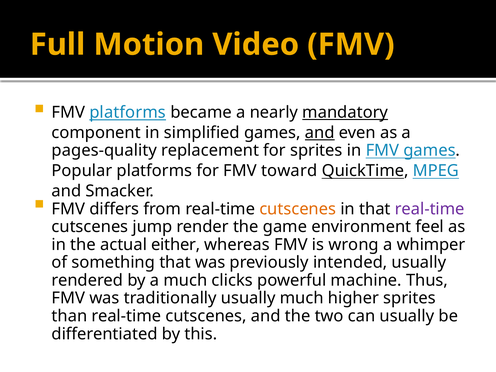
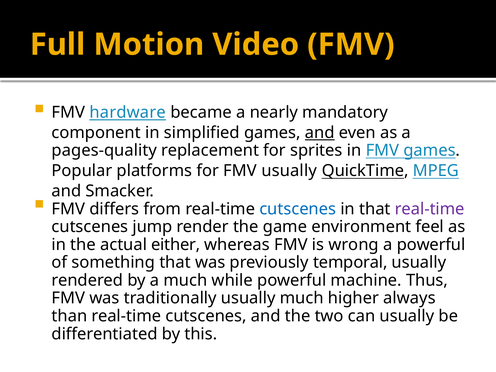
FMV platforms: platforms -> hardware
mandatory underline: present -> none
FMV toward: toward -> usually
cutscenes at (298, 209) colour: orange -> blue
a whimper: whimper -> powerful
intended: intended -> temporal
clicks: clicks -> while
higher sprites: sprites -> always
